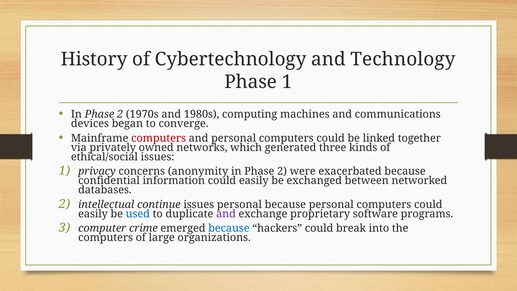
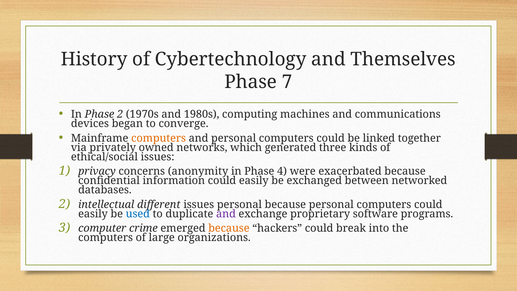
Technology: Technology -> Themselves
Phase 1: 1 -> 7
computers at (159, 138) colour: red -> orange
2 at (282, 171): 2 -> 4
continue: continue -> different
because at (229, 228) colour: blue -> orange
